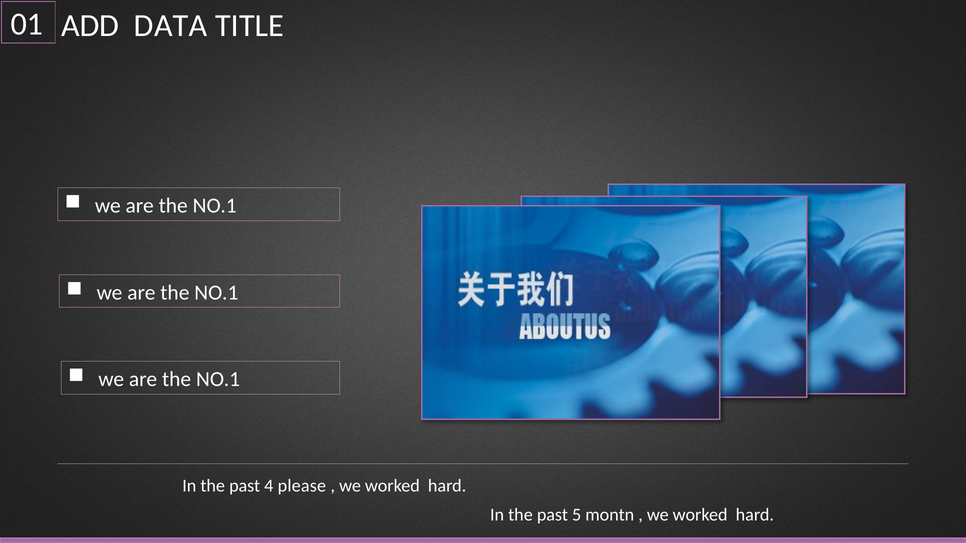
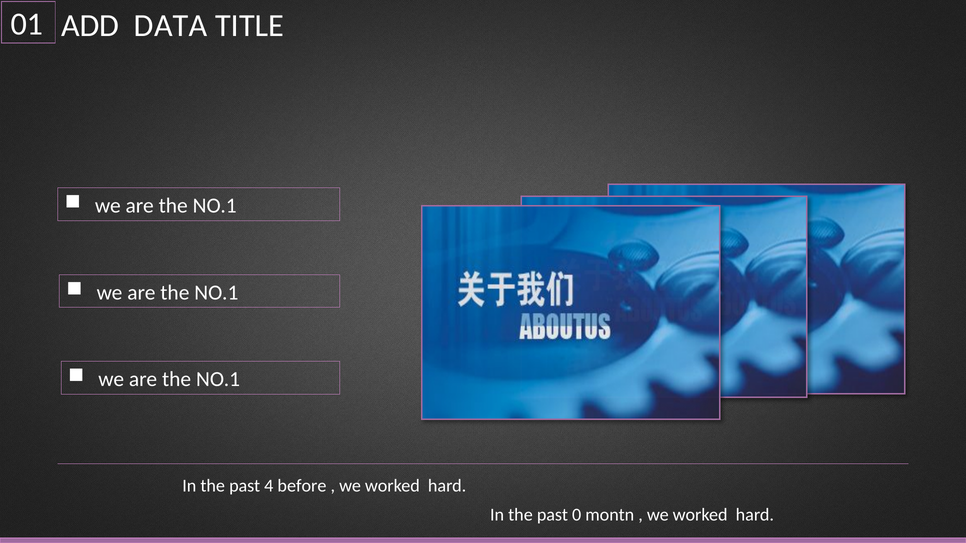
please: please -> before
5: 5 -> 0
